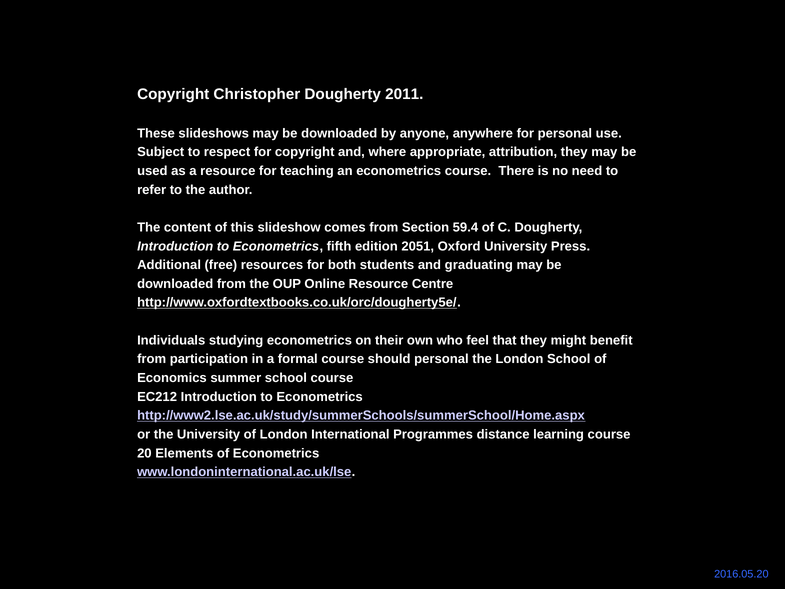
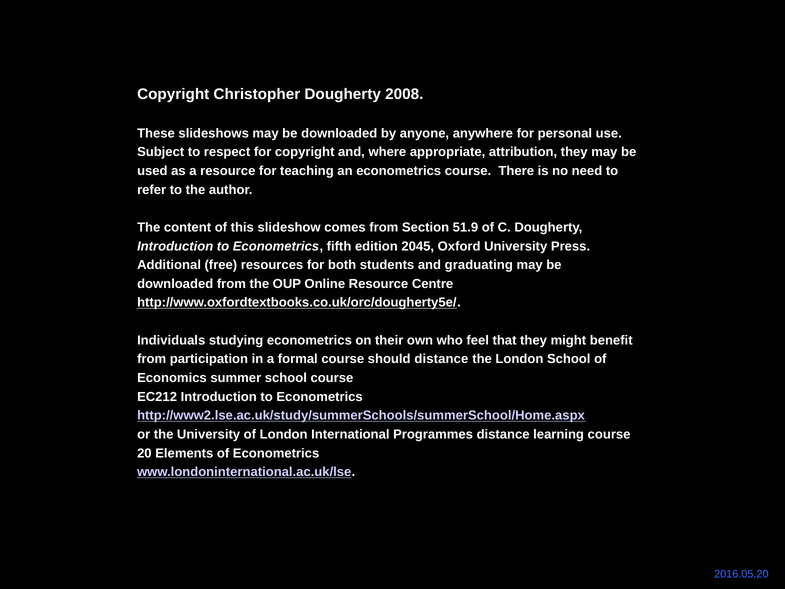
2011: 2011 -> 2008
59.4: 59.4 -> 51.9
2051: 2051 -> 2045
should personal: personal -> distance
